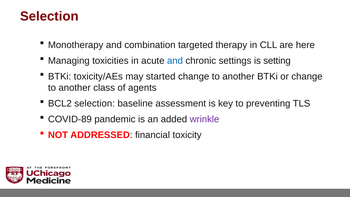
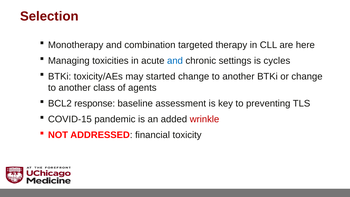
setting: setting -> cycles
BCL2 selection: selection -> response
COVID-89: COVID-89 -> COVID-15
wrinkle colour: purple -> red
